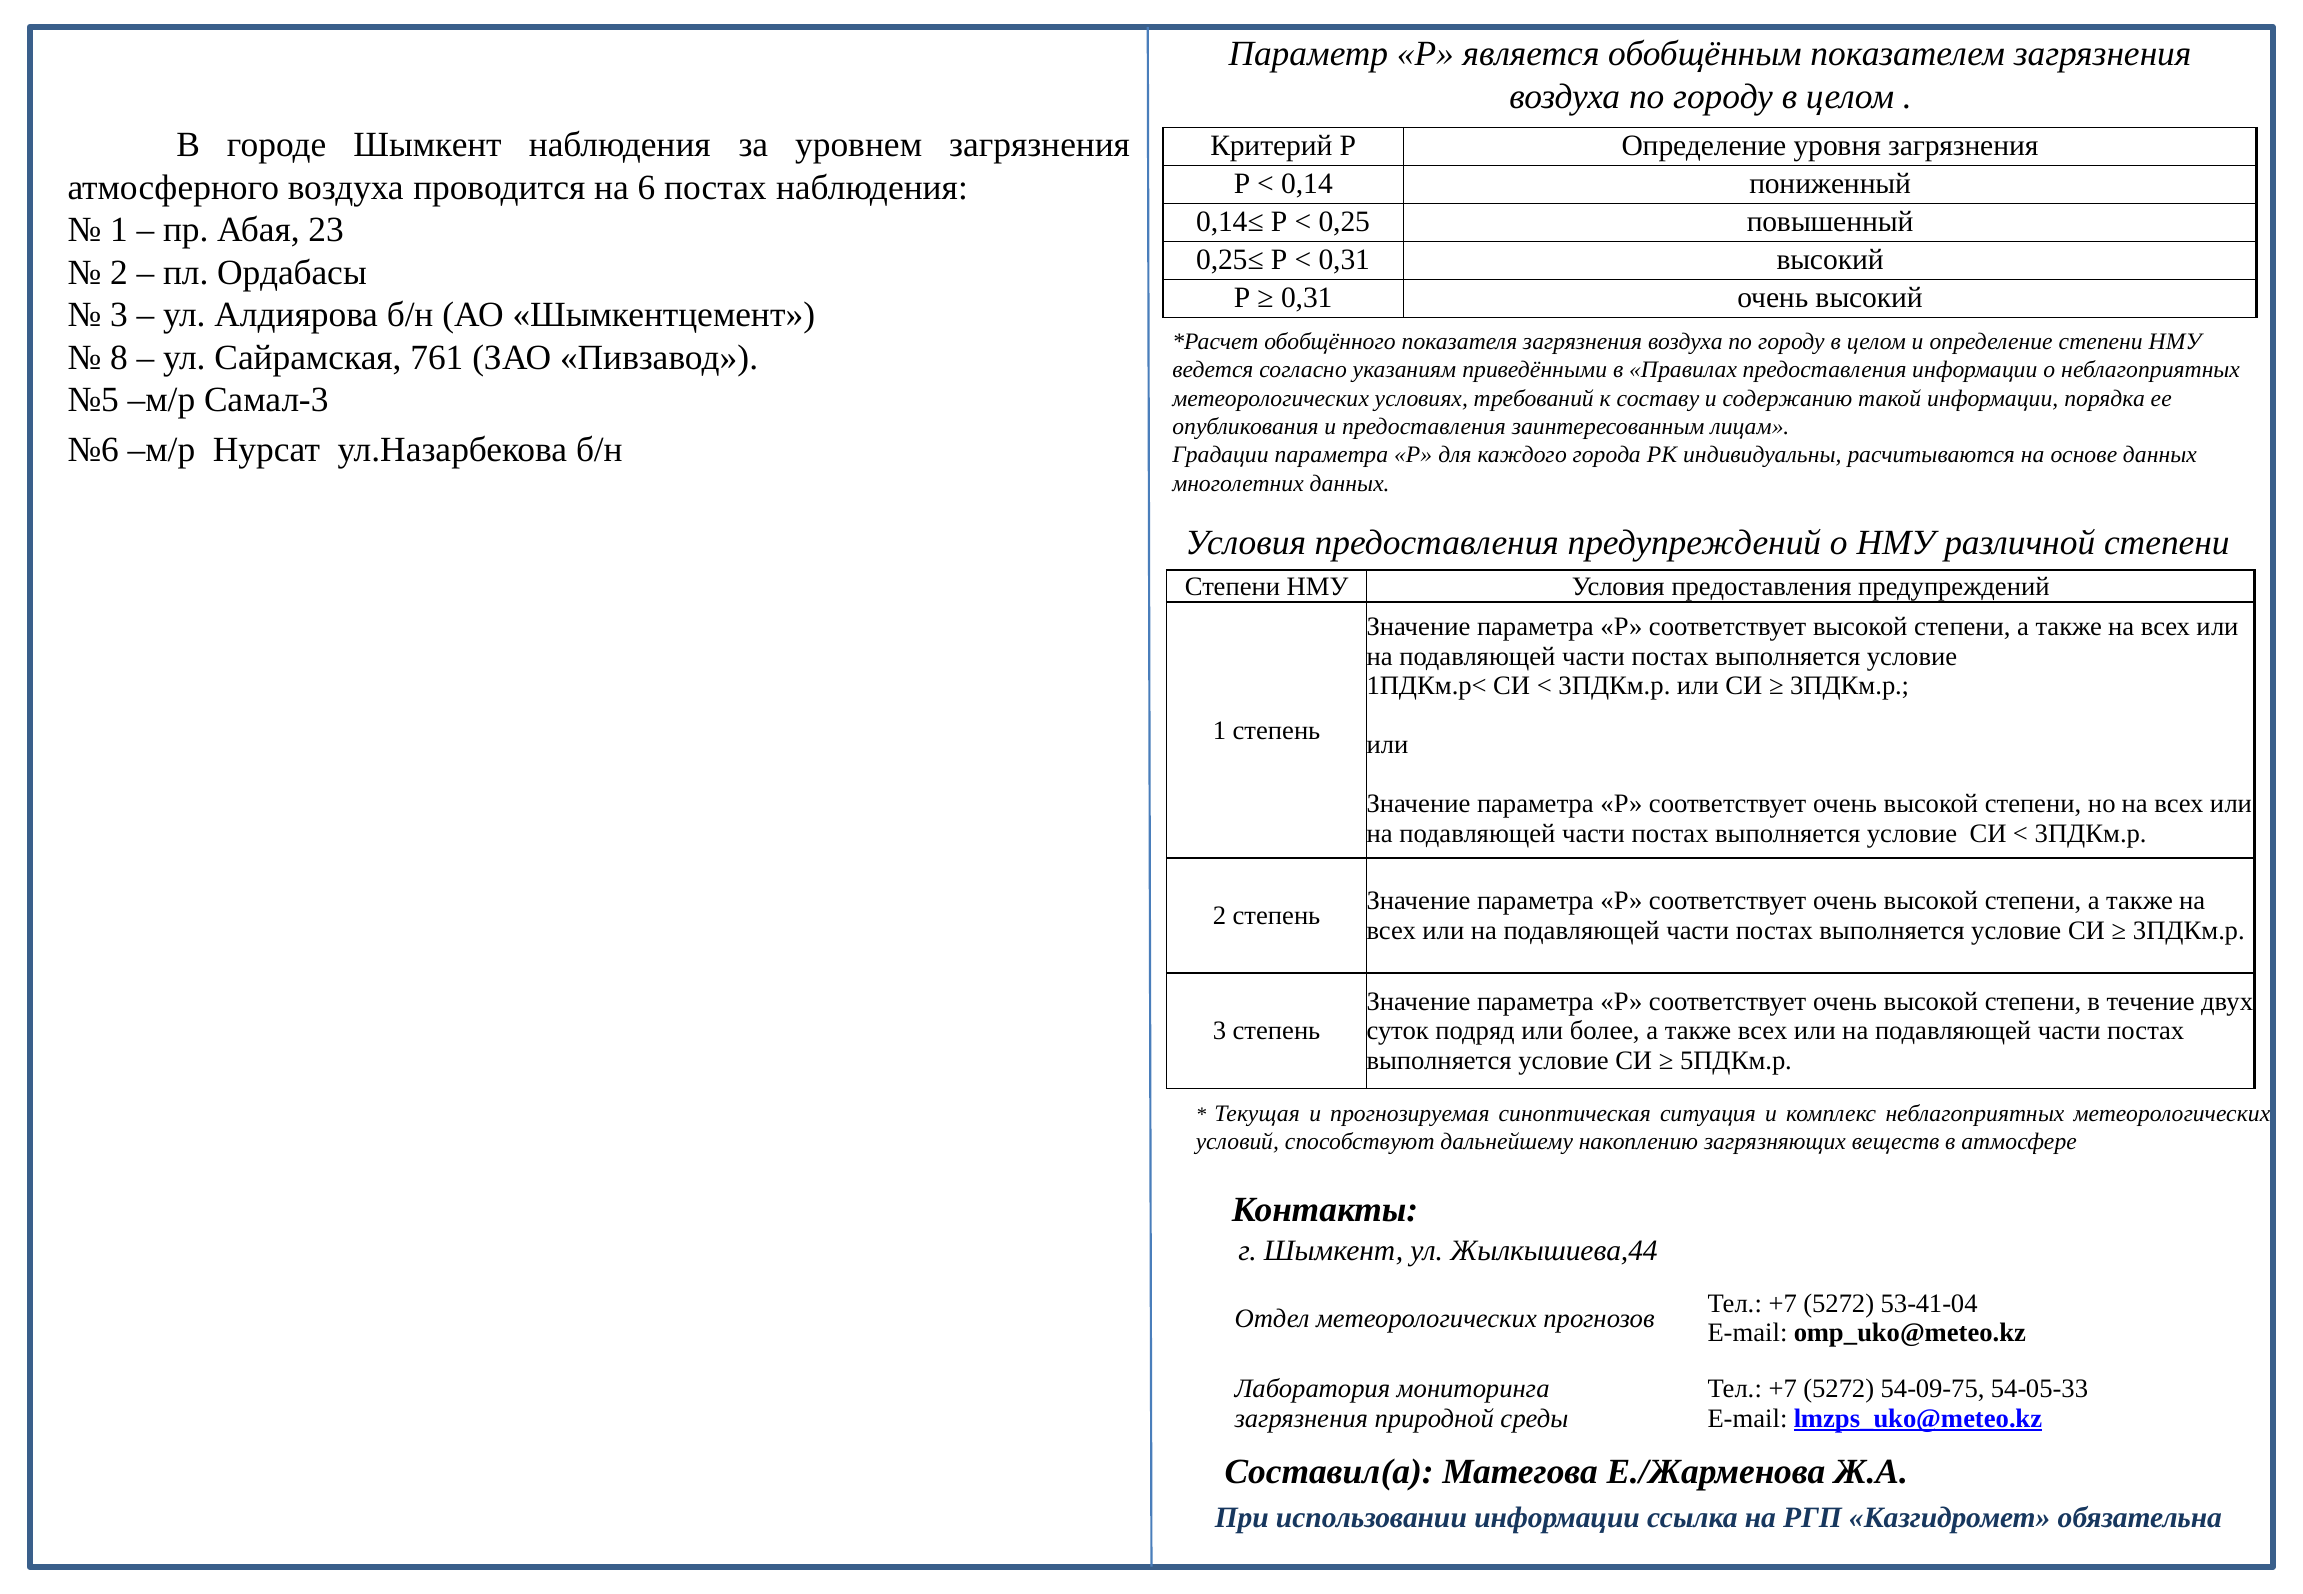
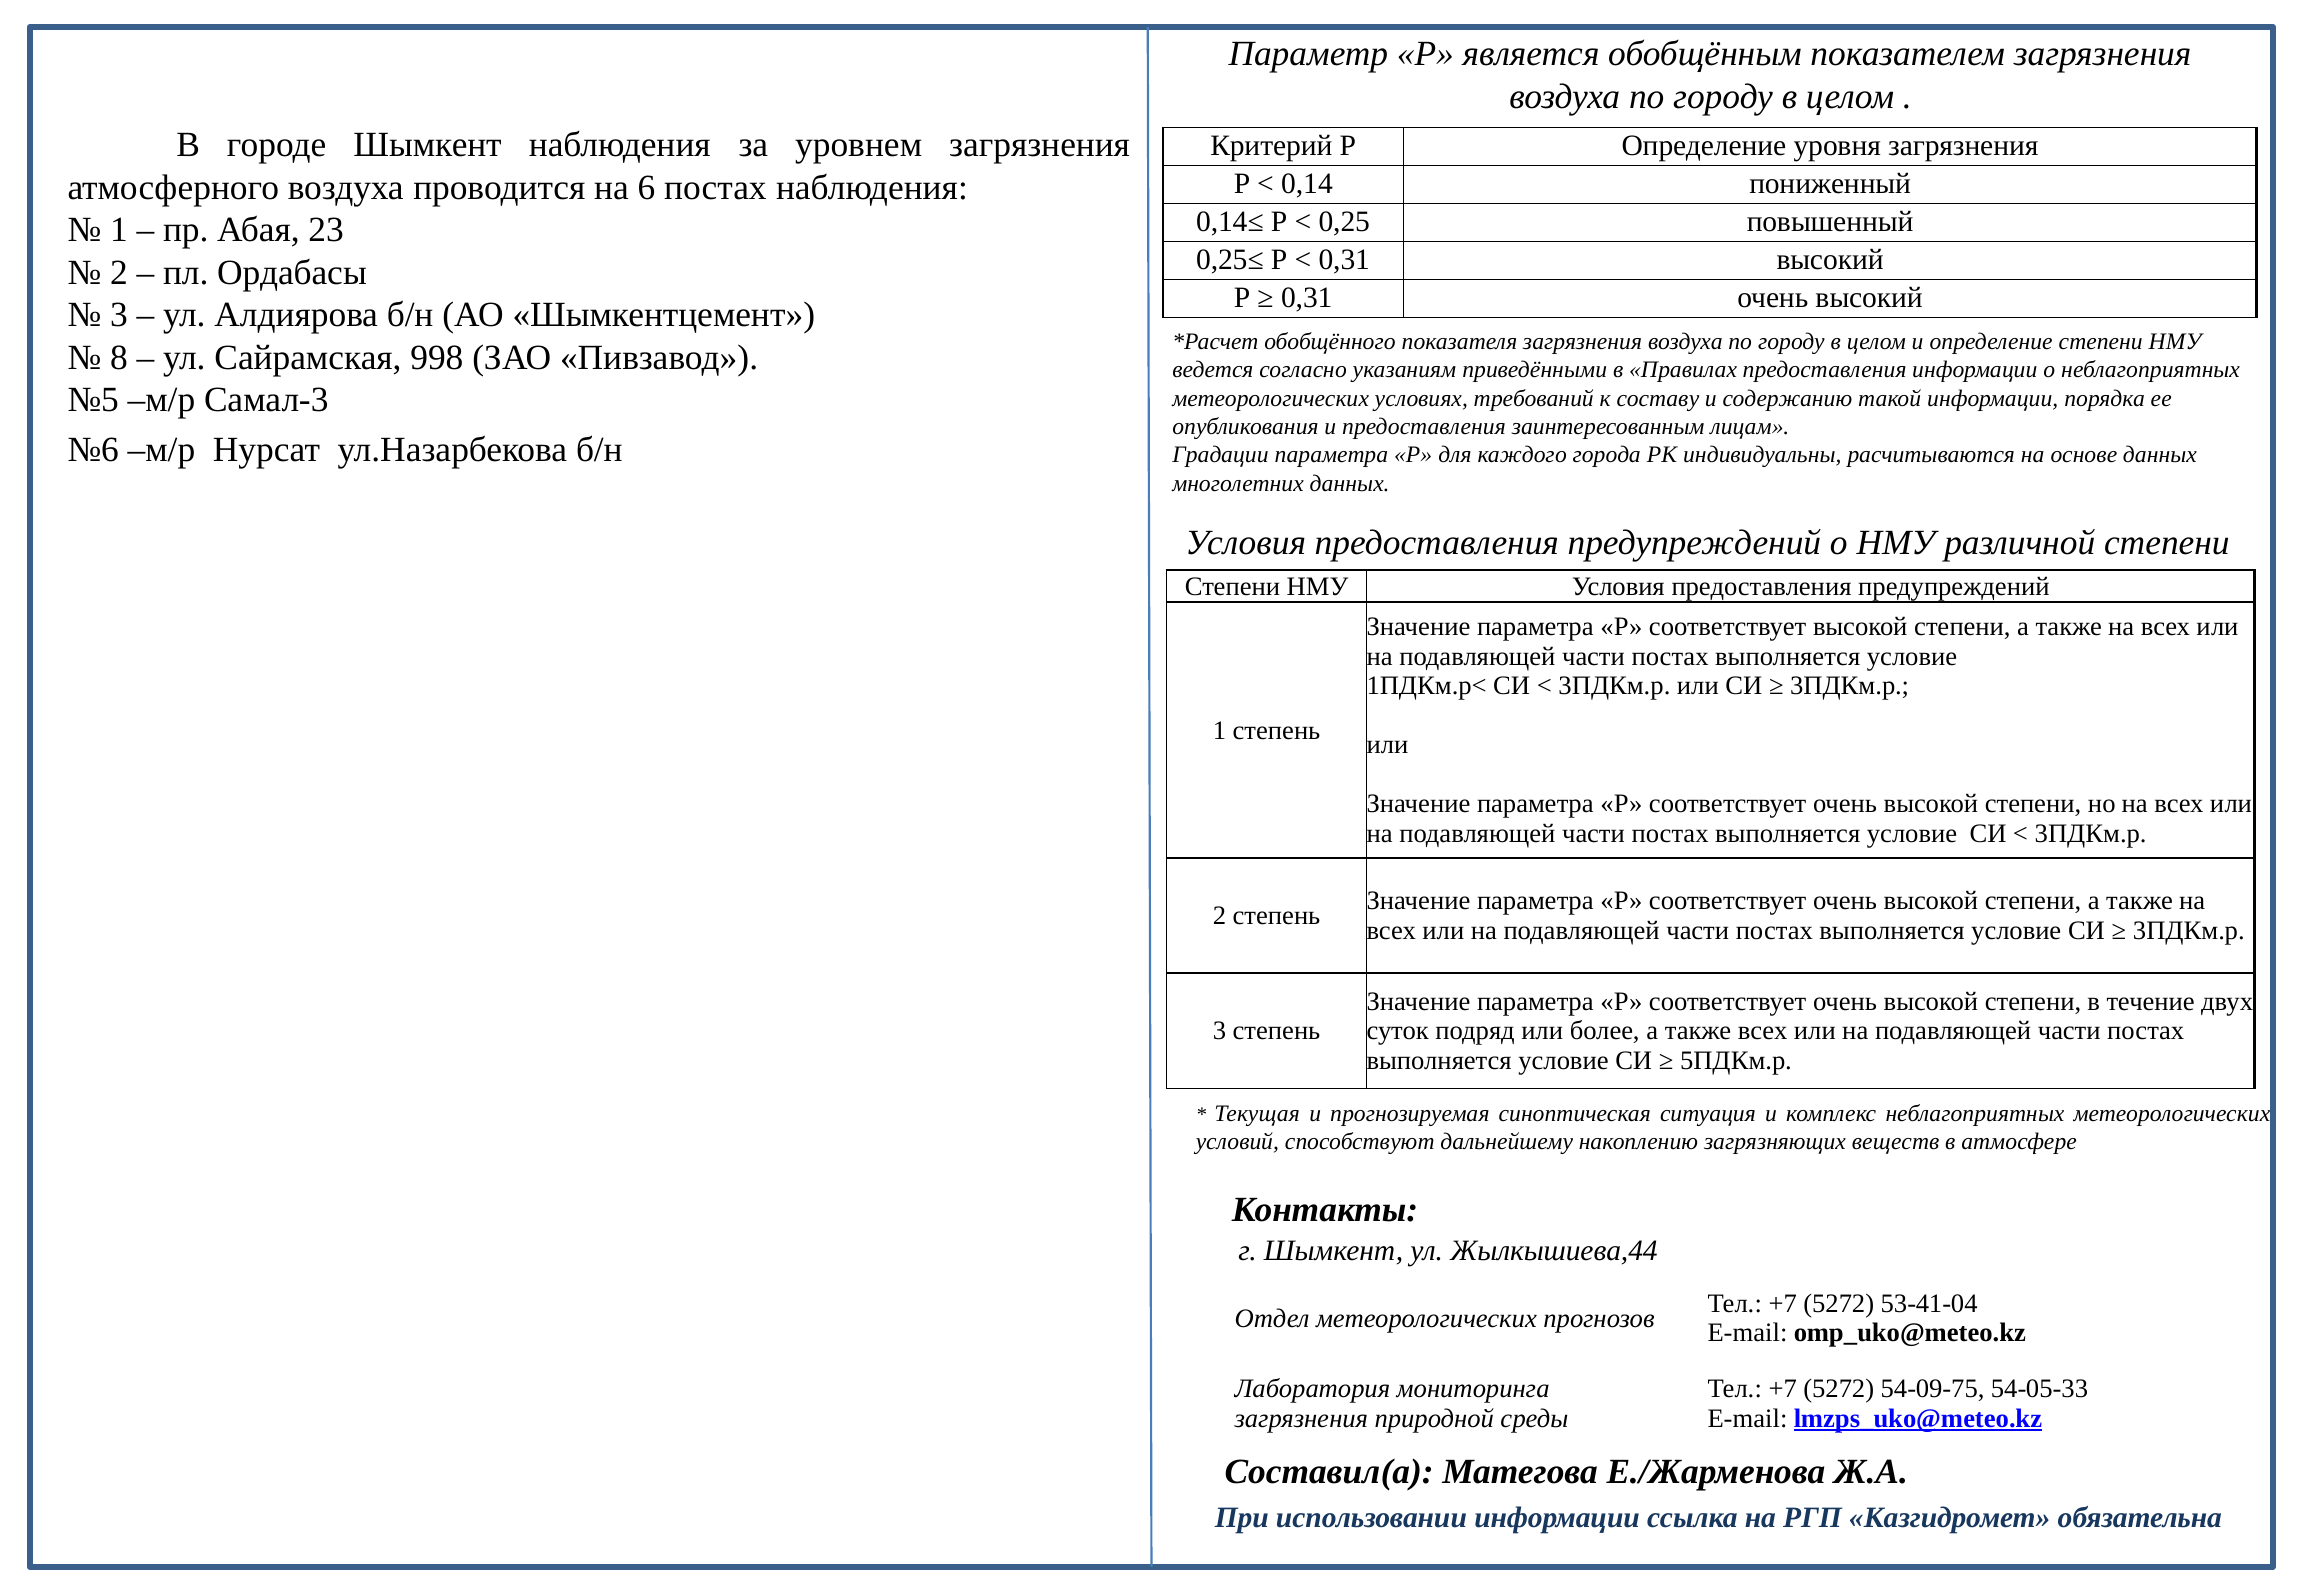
761: 761 -> 998
